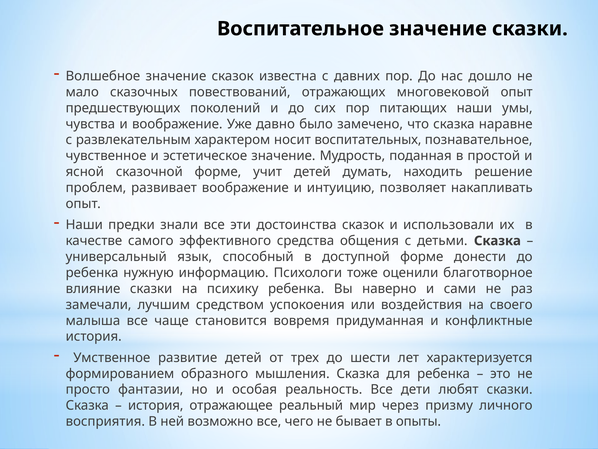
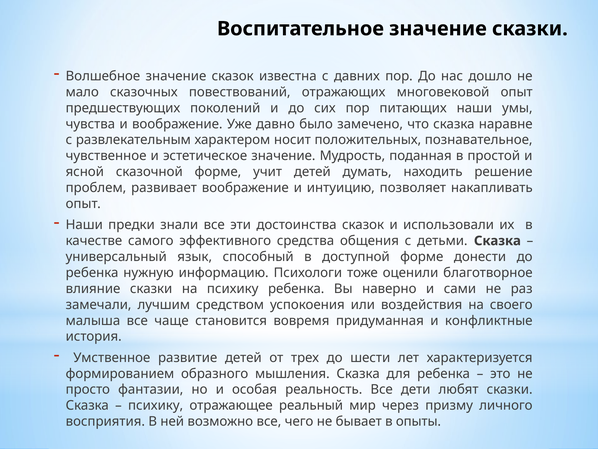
воспитательных: воспитательных -> положительных
история at (156, 405): история -> психику
